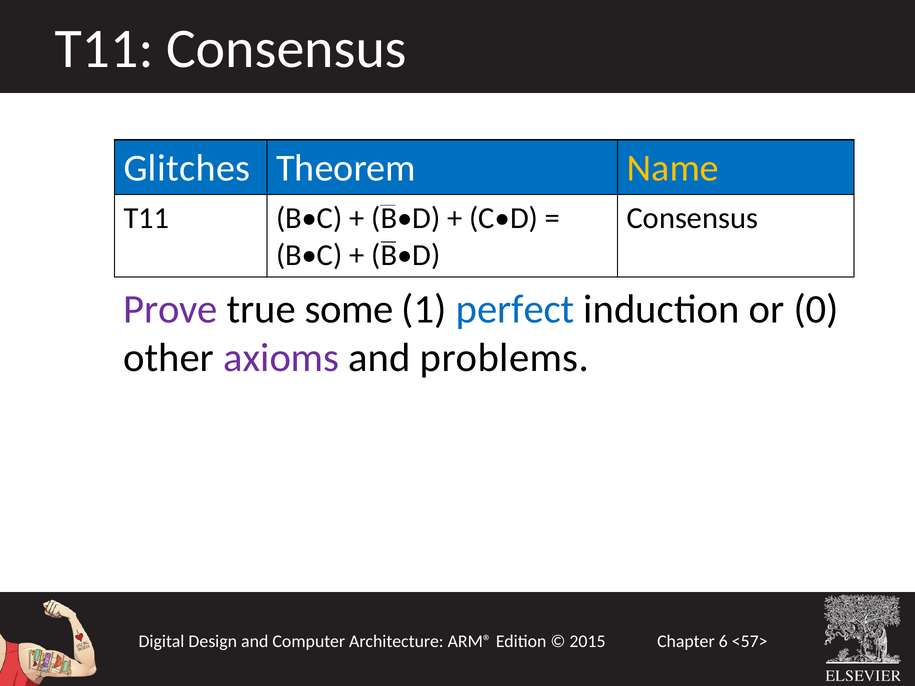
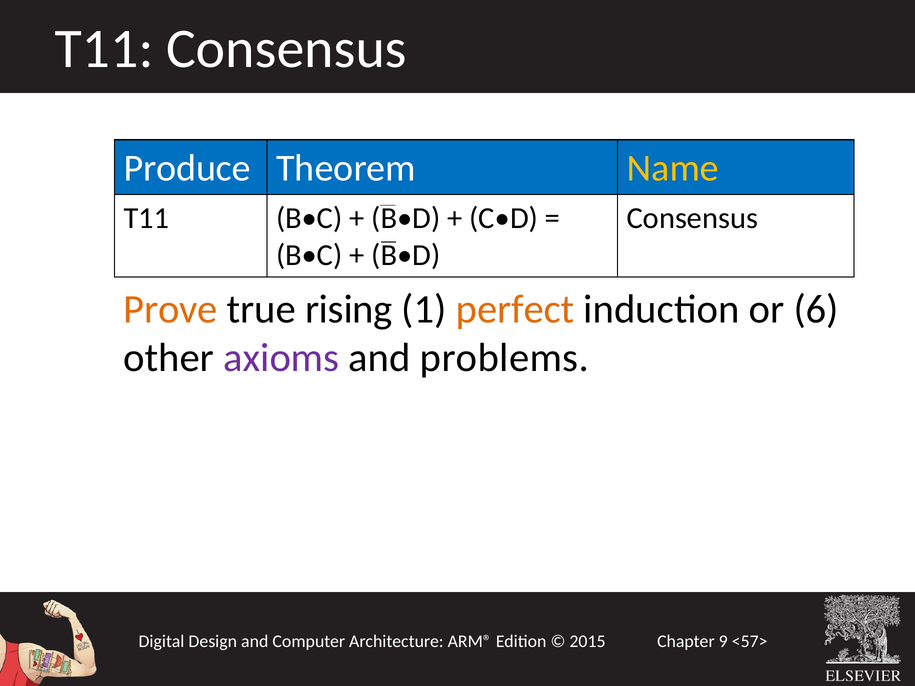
Glitches: Glitches -> Produce
Prove colour: purple -> orange
some: some -> rising
perfect colour: blue -> orange
0: 0 -> 6
6: 6 -> 9
